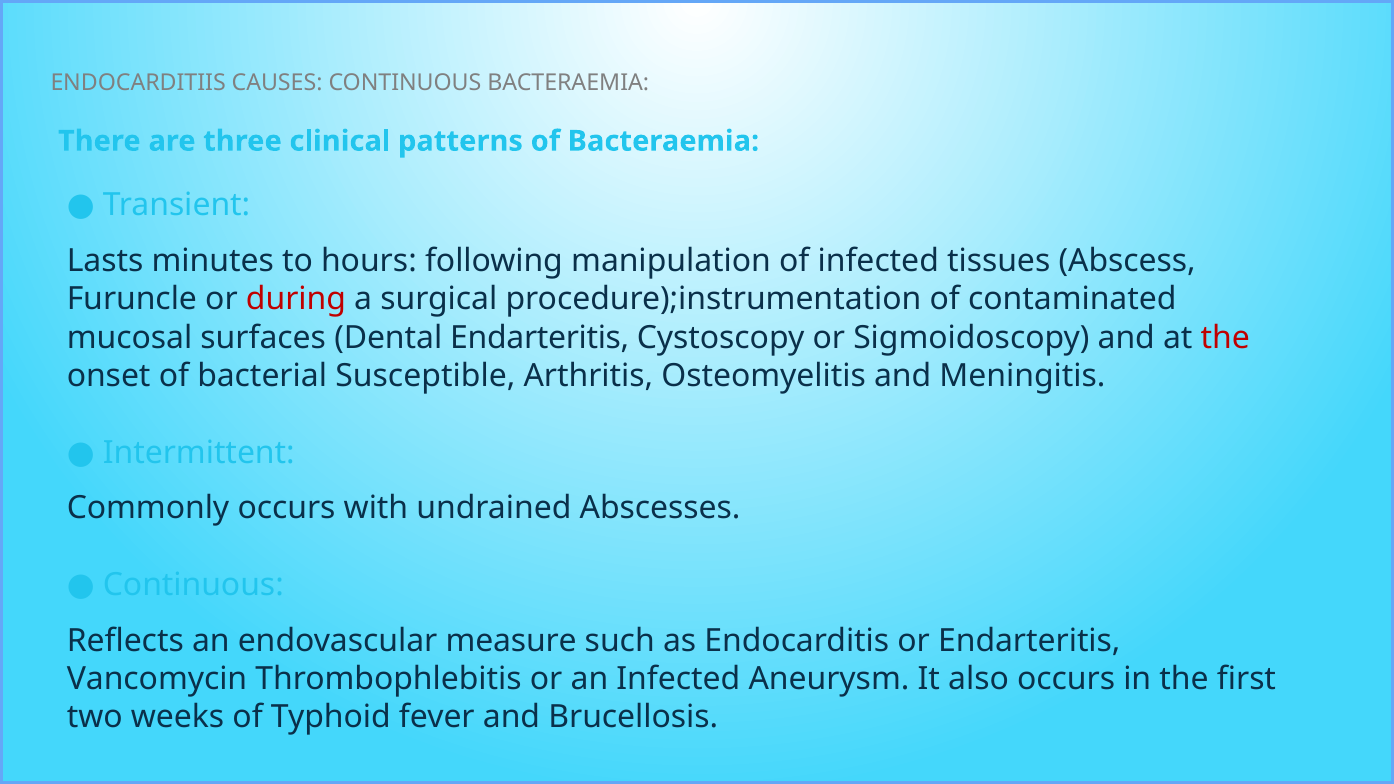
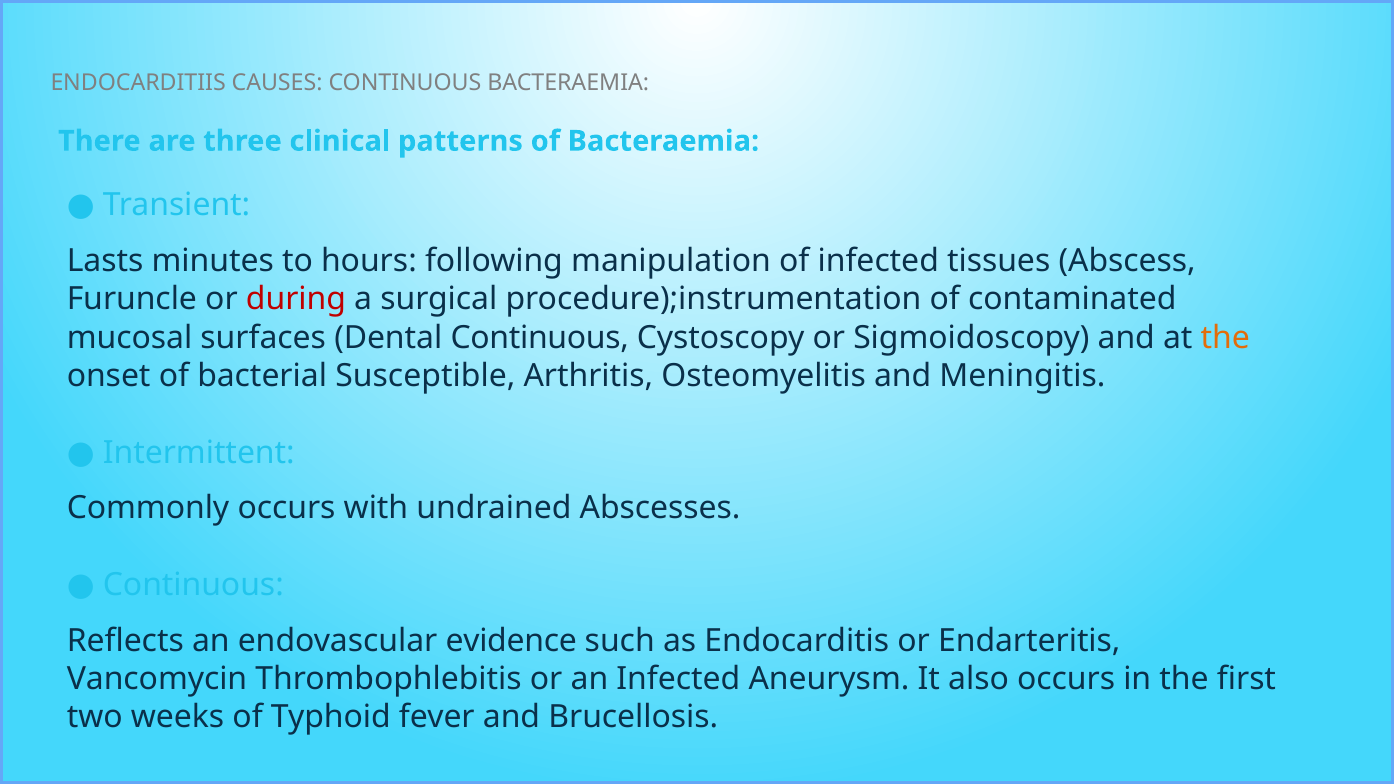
Dental Endarteritis: Endarteritis -> Continuous
the at (1225, 338) colour: red -> orange
measure: measure -> evidence
